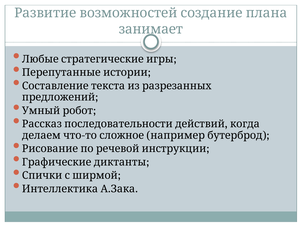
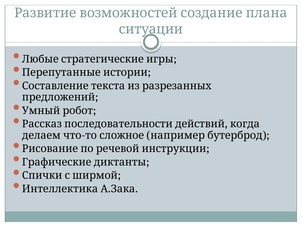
занимает: занимает -> ситуации
